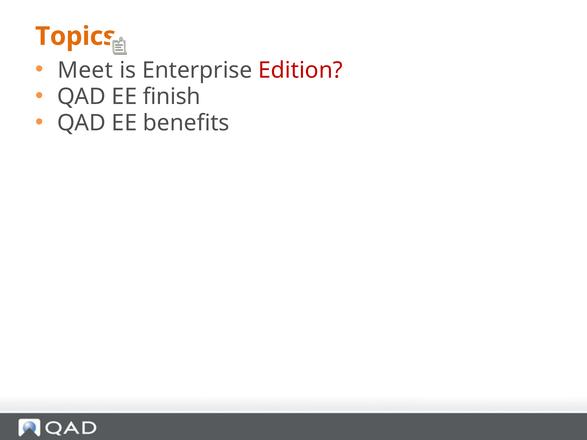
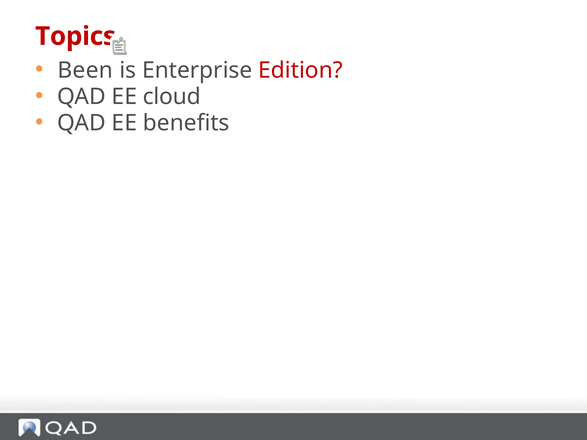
Topics colour: orange -> red
Meet: Meet -> Been
finish: finish -> cloud
